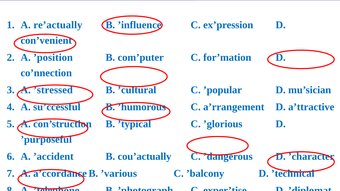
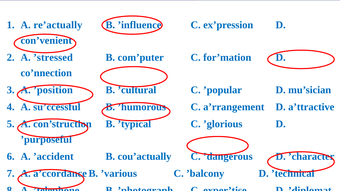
’position: ’position -> ’stressed
’stressed: ’stressed -> ’position
